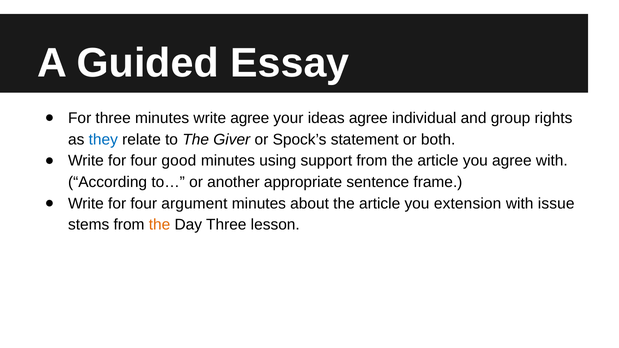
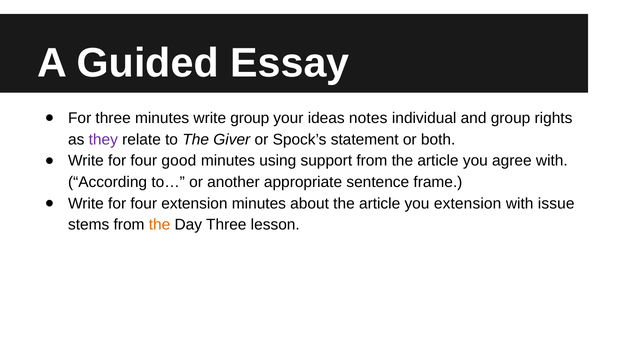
write agree: agree -> group
ideas agree: agree -> notes
they colour: blue -> purple
four argument: argument -> extension
